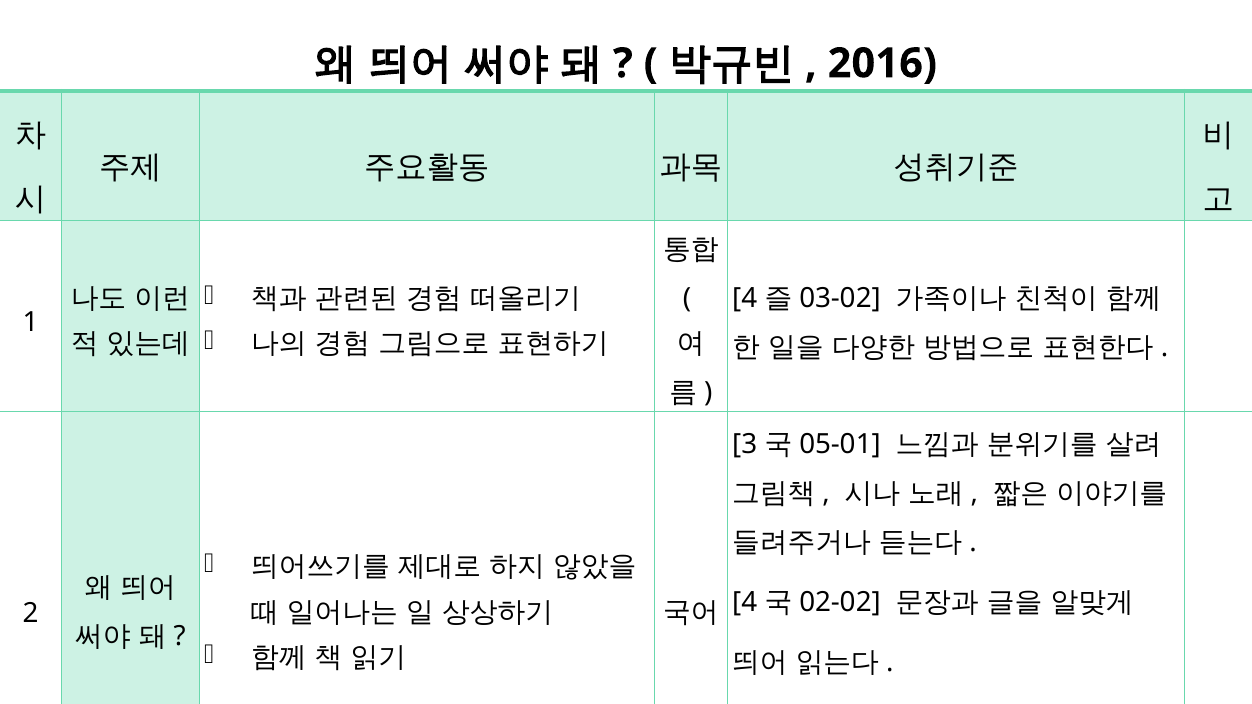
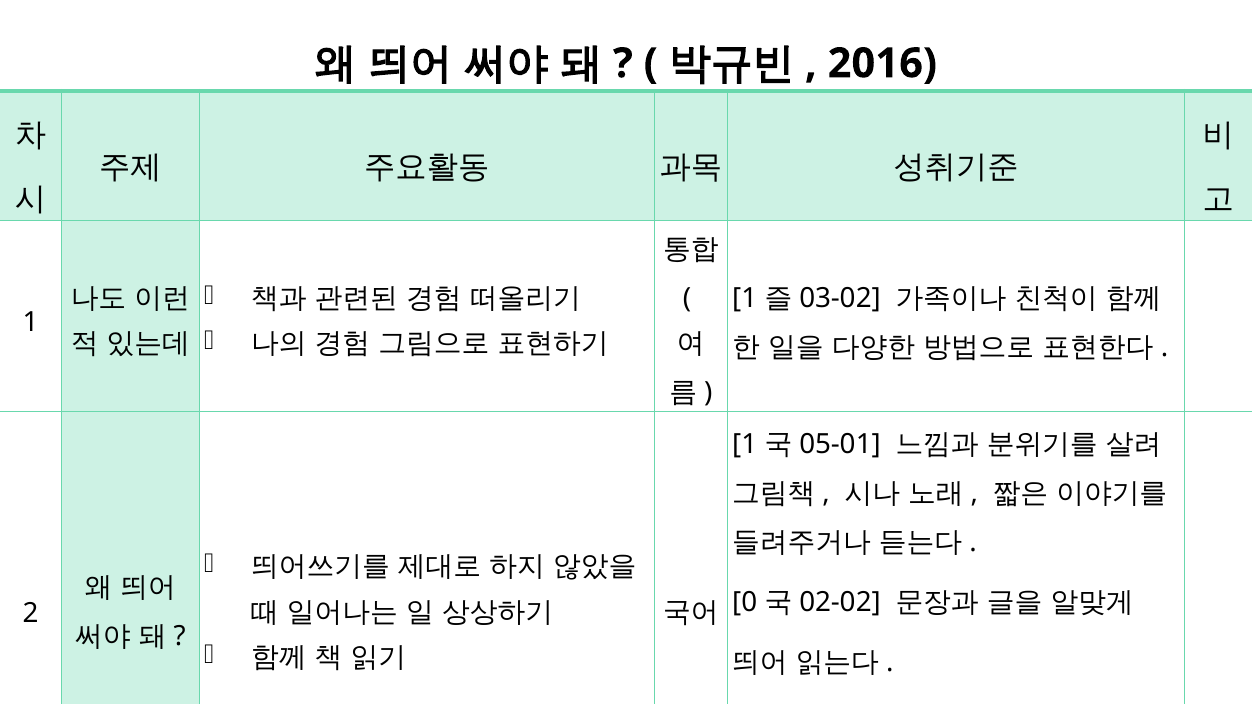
4 at (745, 298): 4 -> 1
3 at (745, 444): 3 -> 1
4 at (745, 603): 4 -> 0
